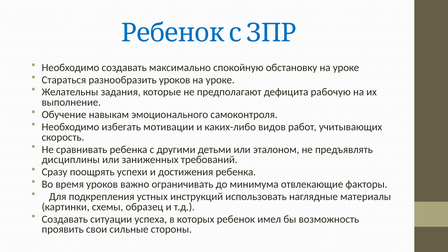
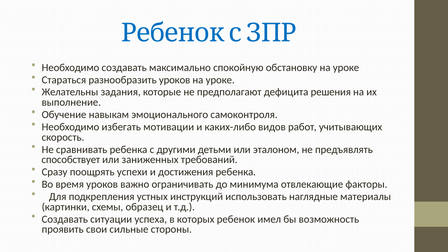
рабочую: рабочую -> решения
дисциплины: дисциплины -> способствует
